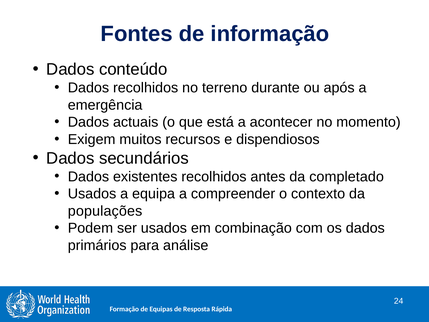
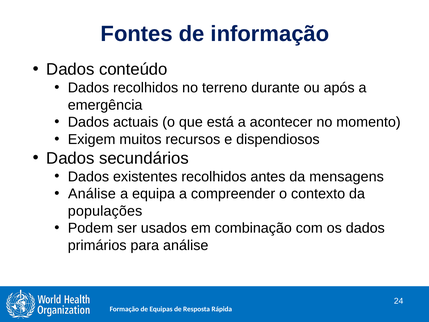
completado: completado -> mensagens
Usados at (92, 194): Usados -> Análise
